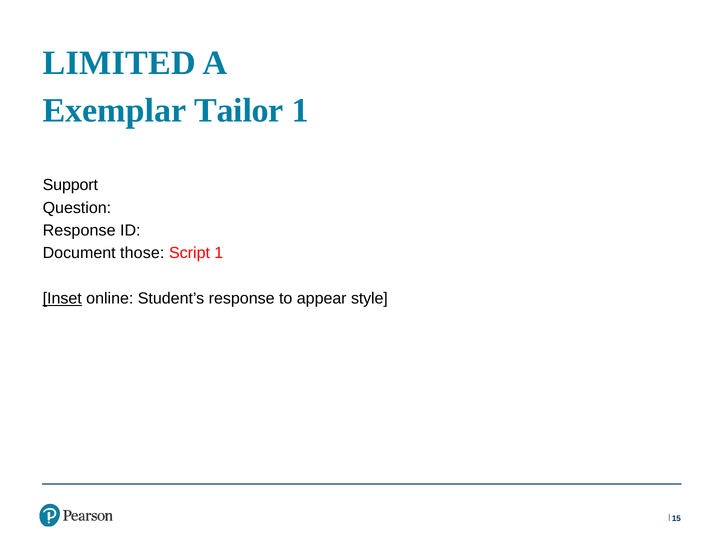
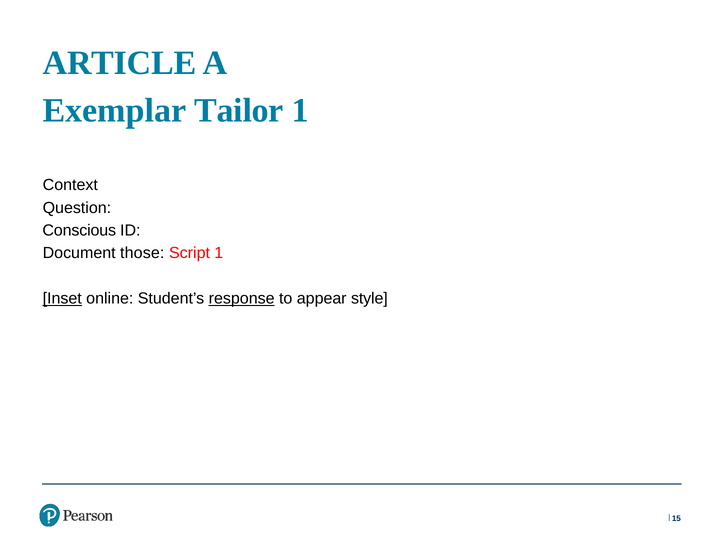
LIMITED: LIMITED -> ARTICLE
Support: Support -> Context
Response at (79, 231): Response -> Conscious
response at (242, 299) underline: none -> present
